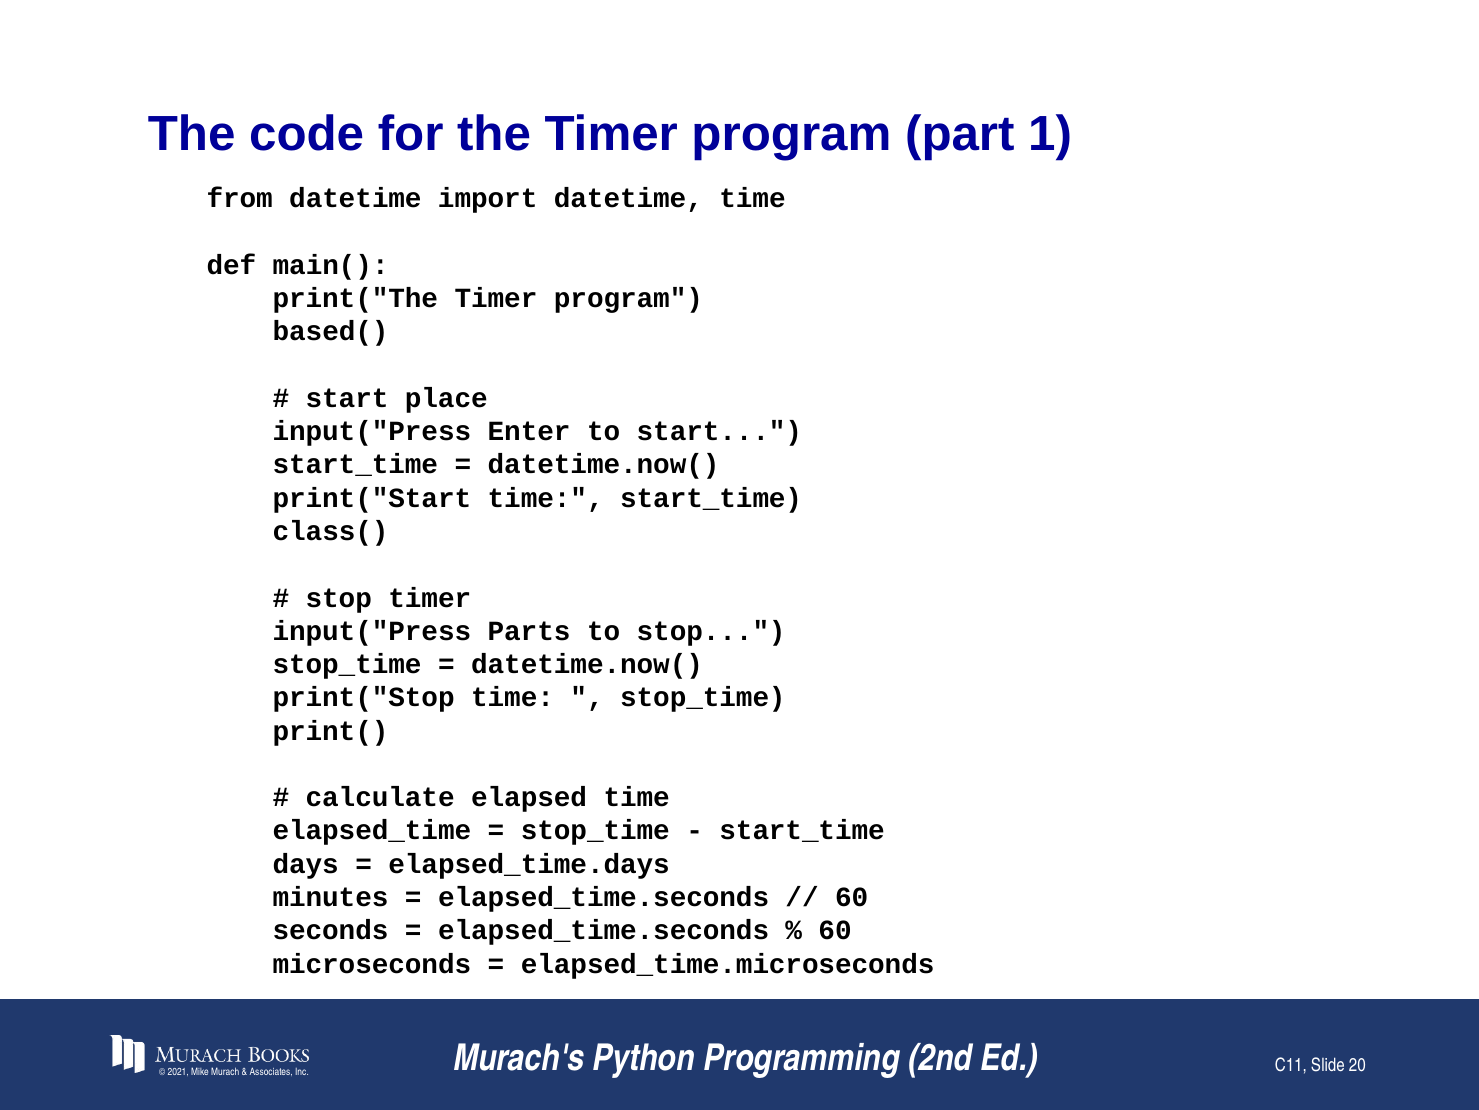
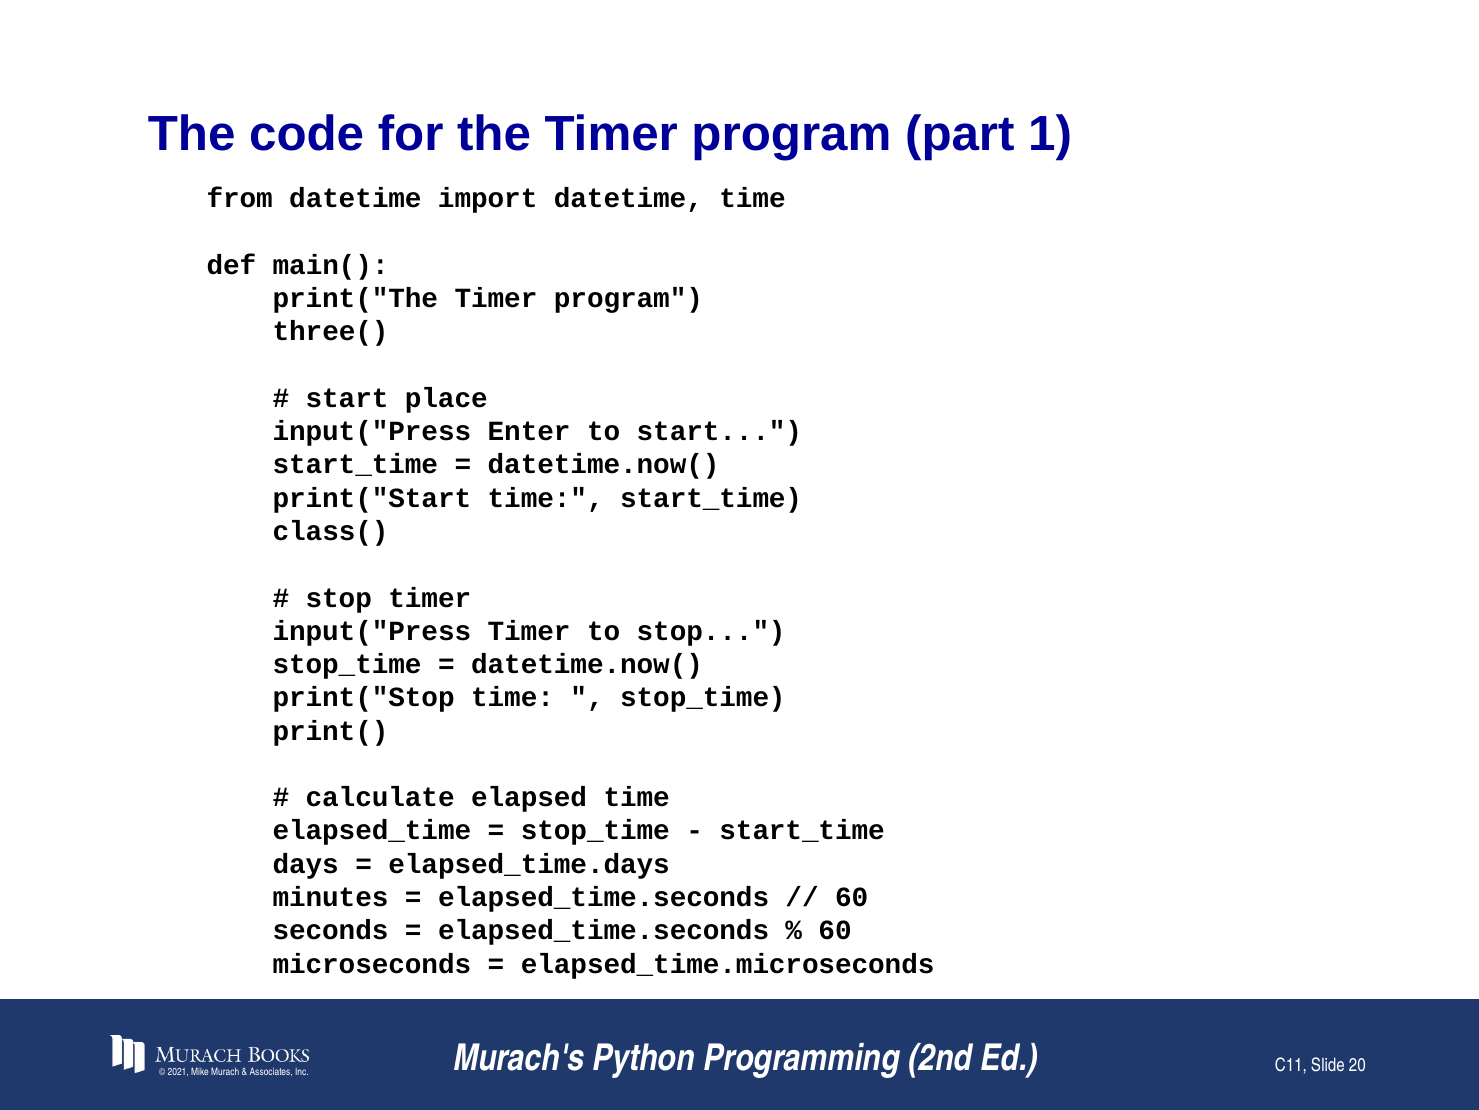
based(: based( -> three(
input("Press Parts: Parts -> Timer
